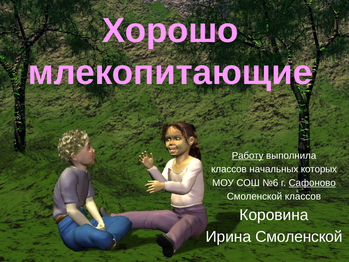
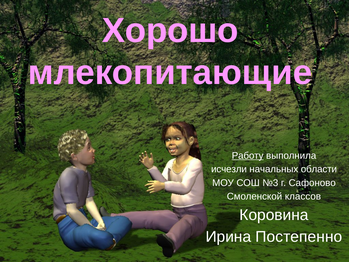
классов at (229, 169): классов -> исчезли
которых: которых -> области
№6: №6 -> №3
Сафоново underline: present -> none
Ирина Смоленской: Смоленской -> Постепенно
